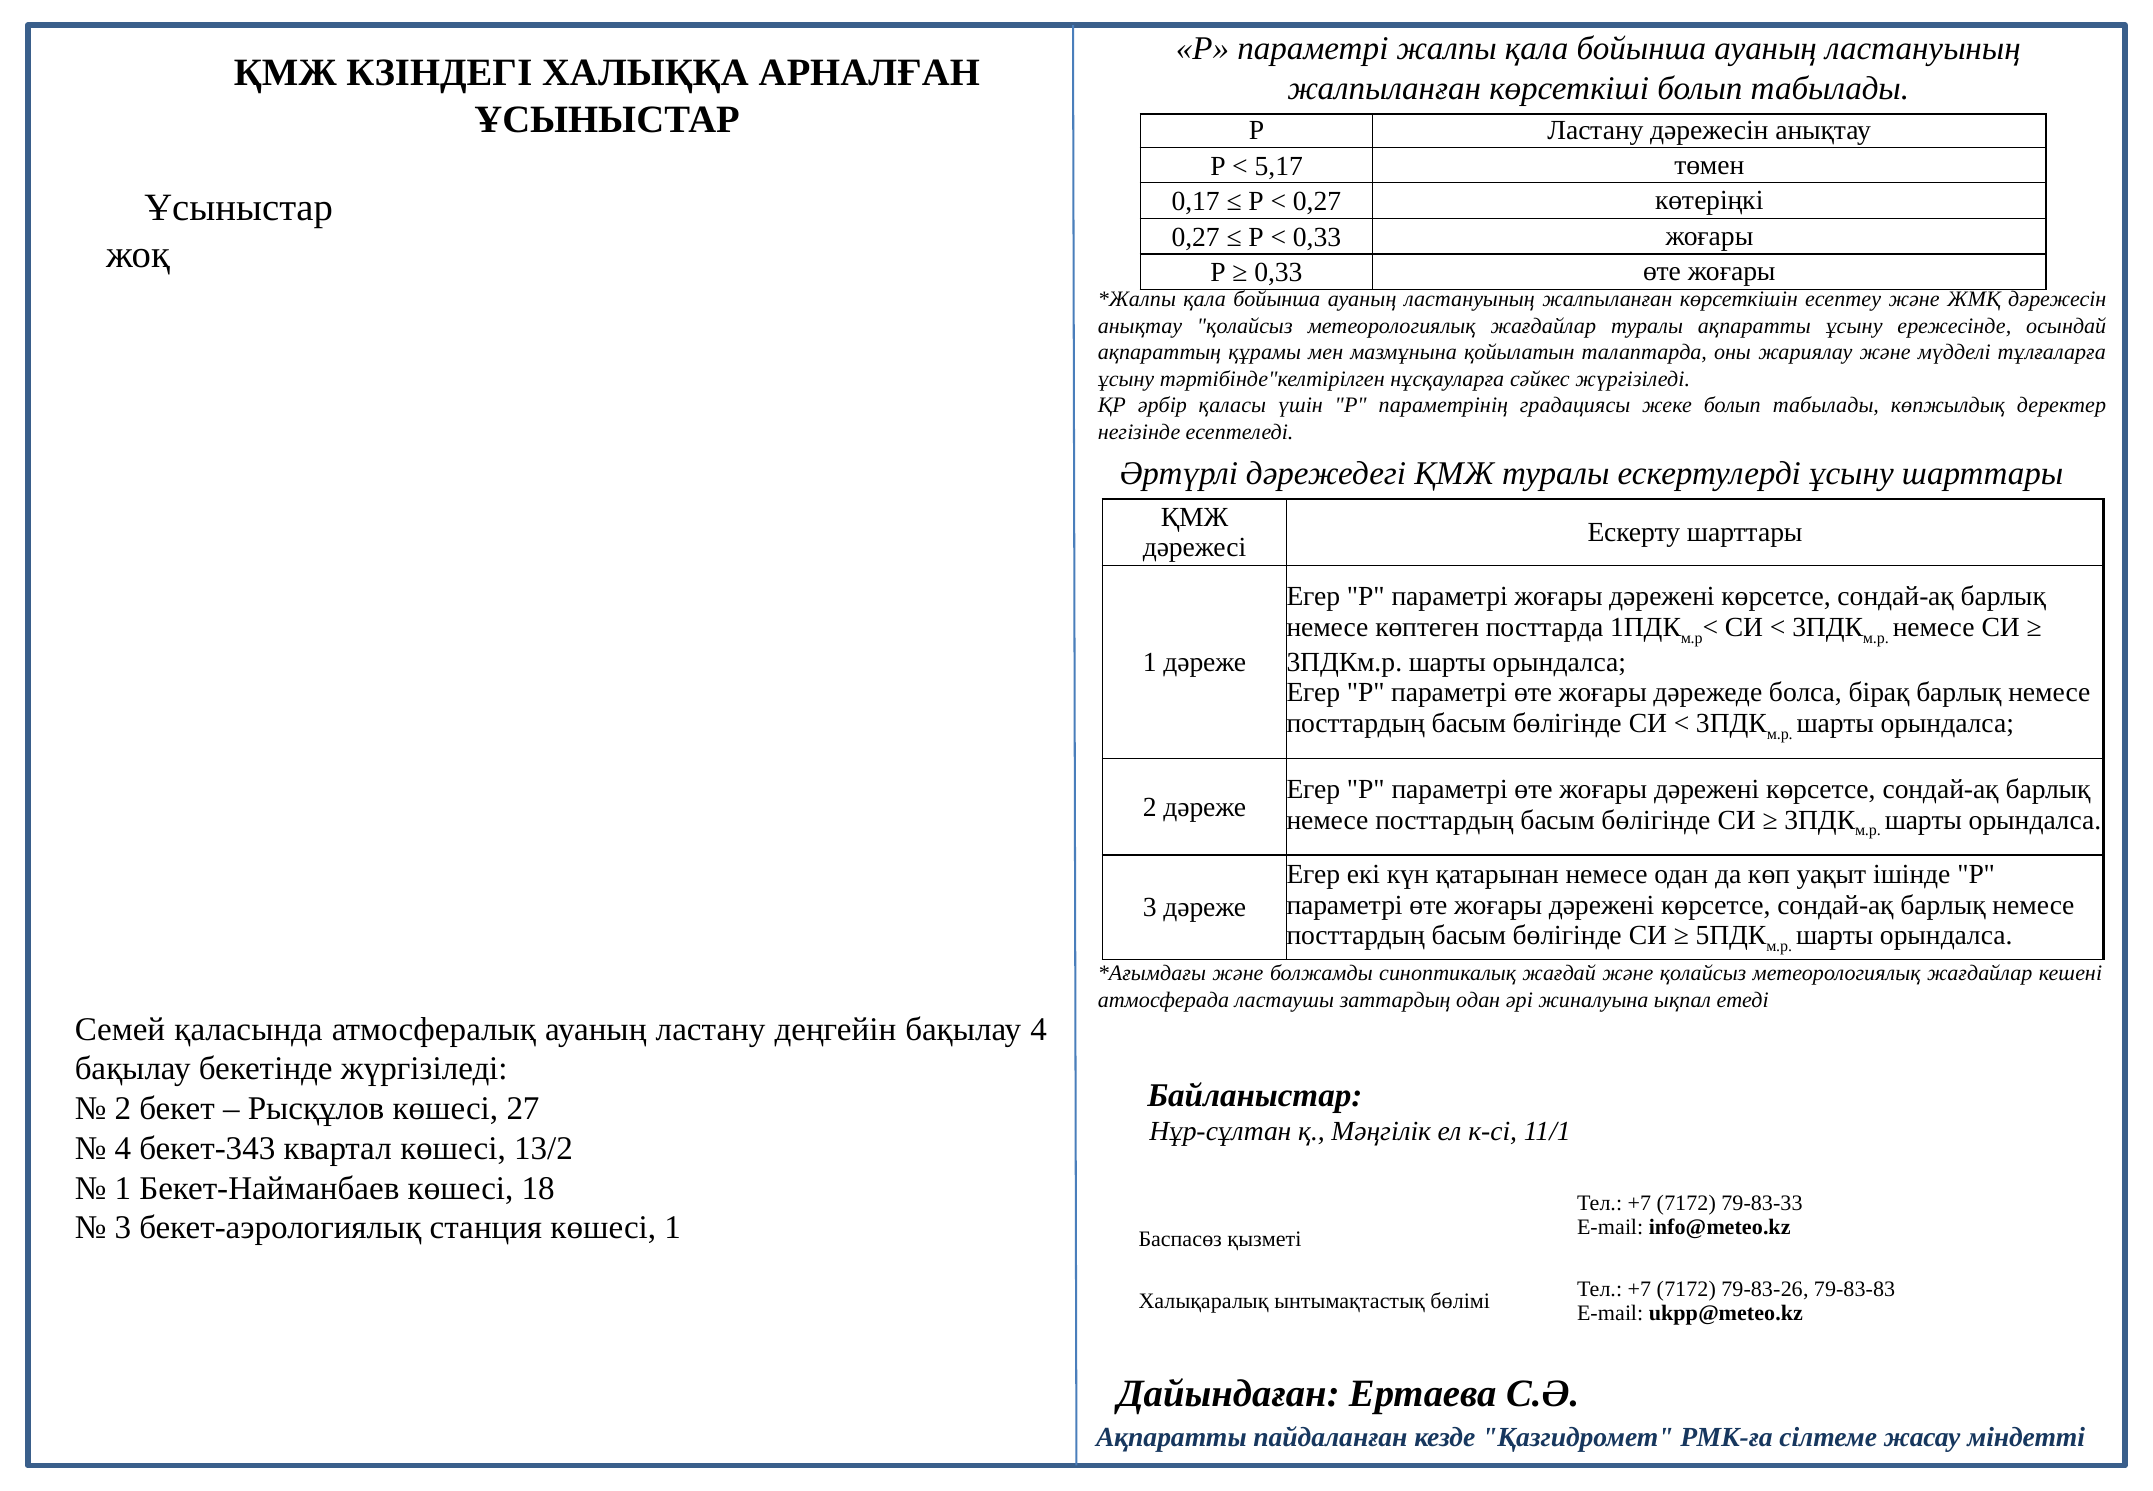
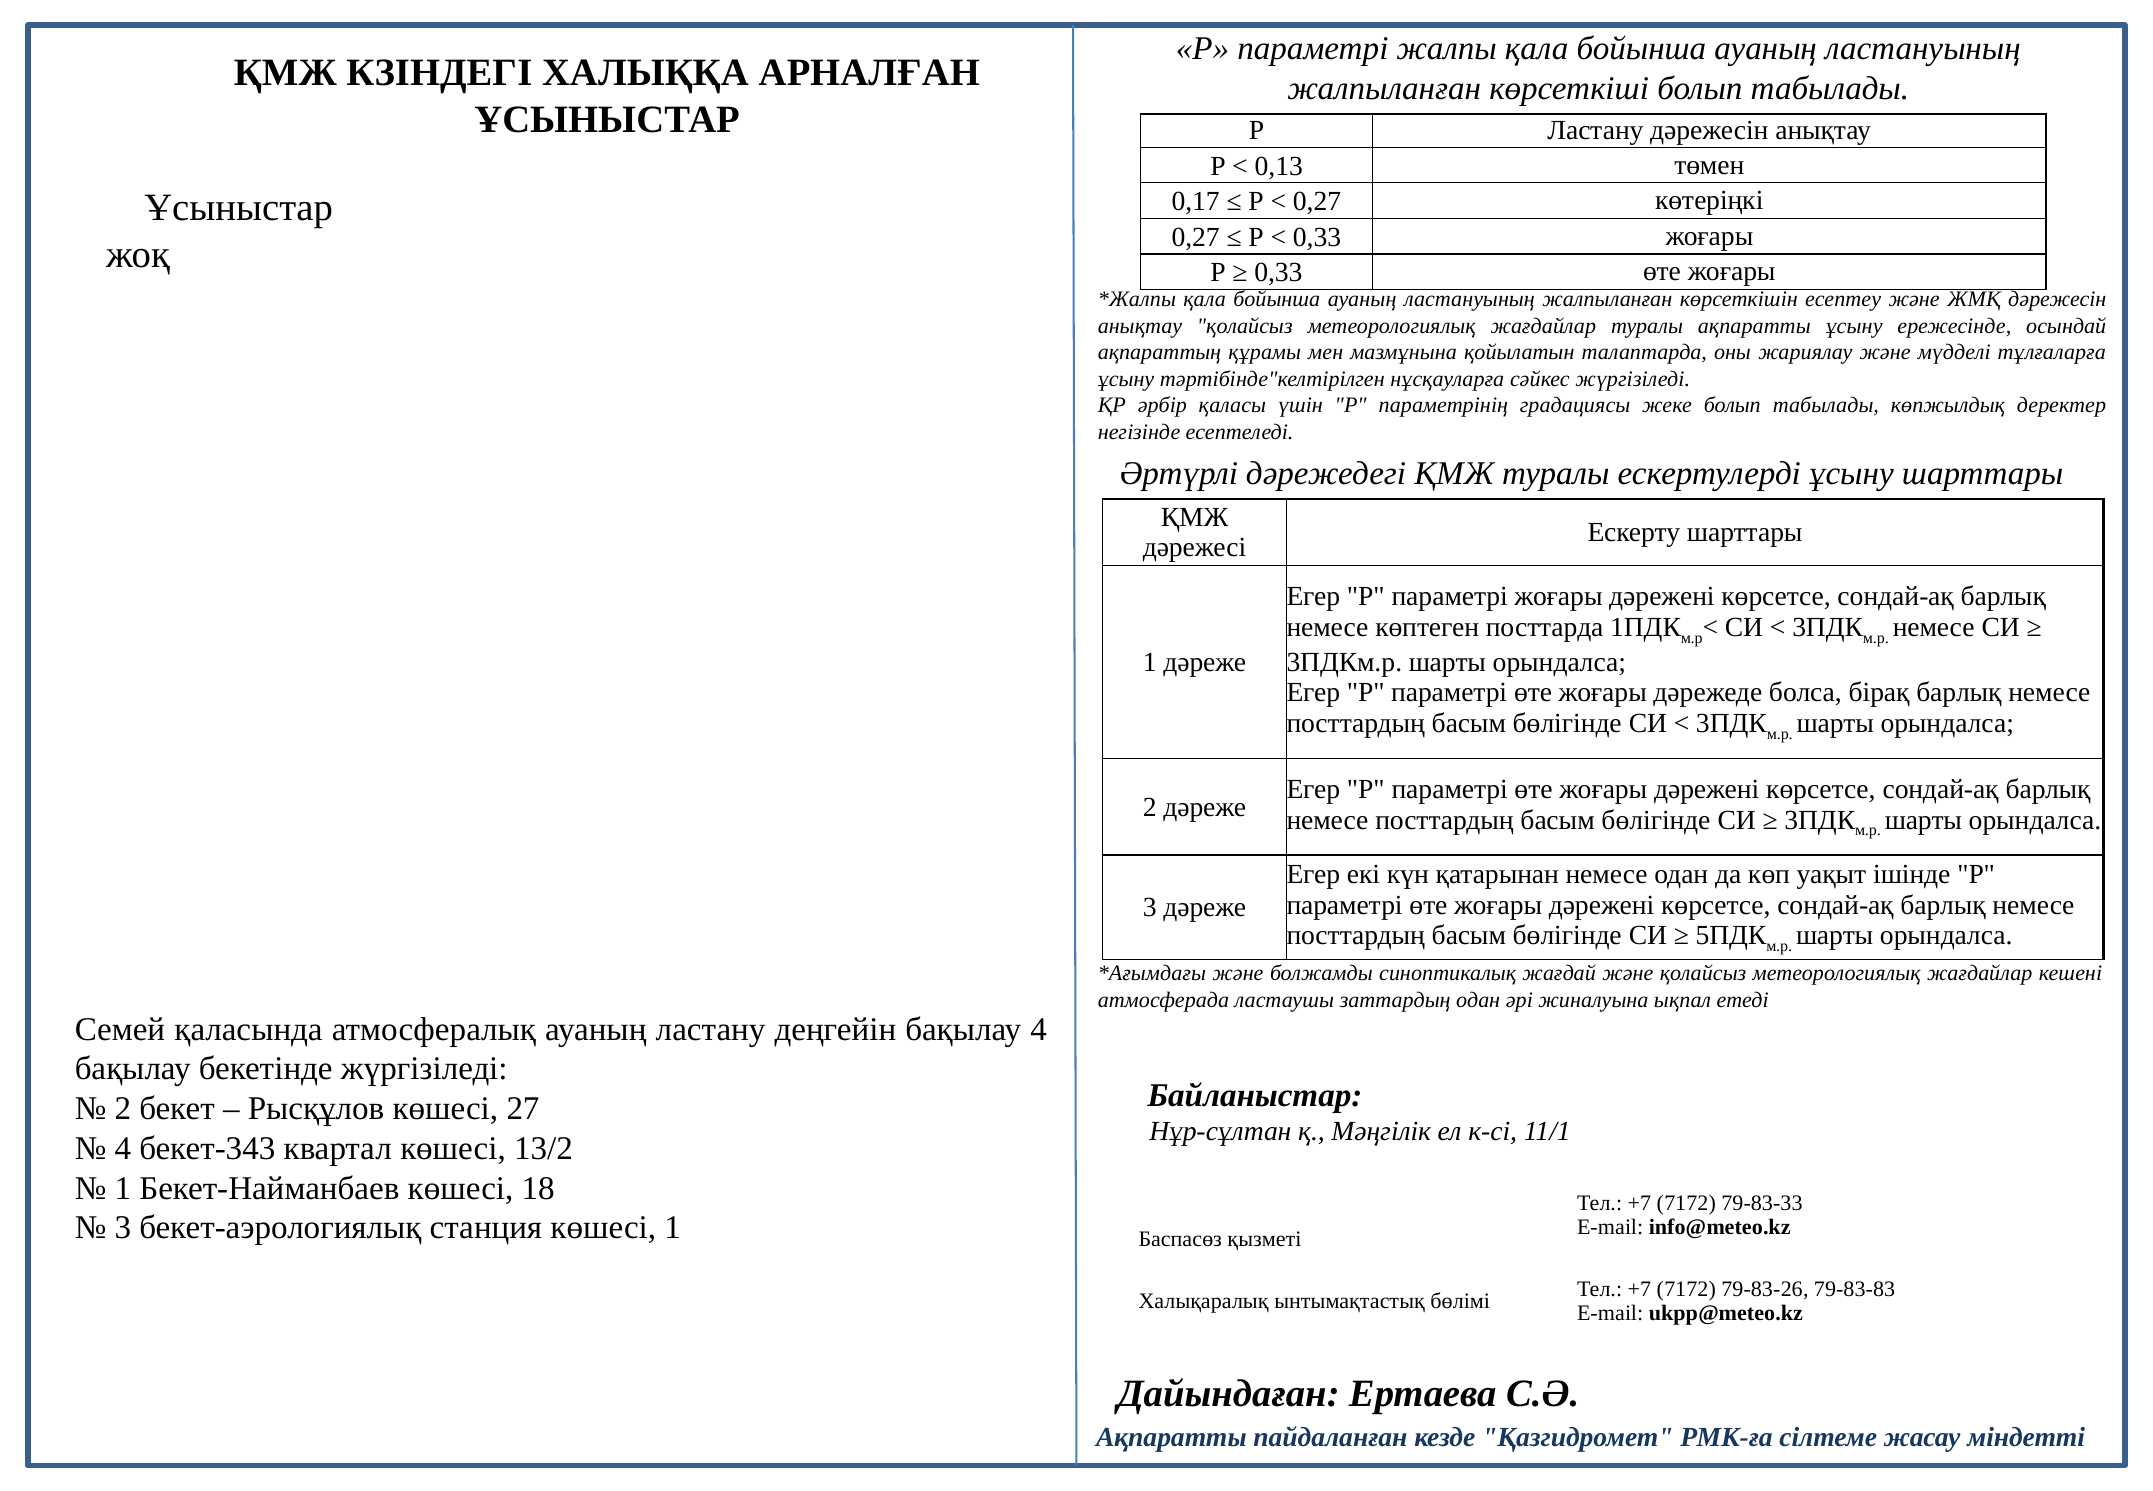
5,17: 5,17 -> 0,13
